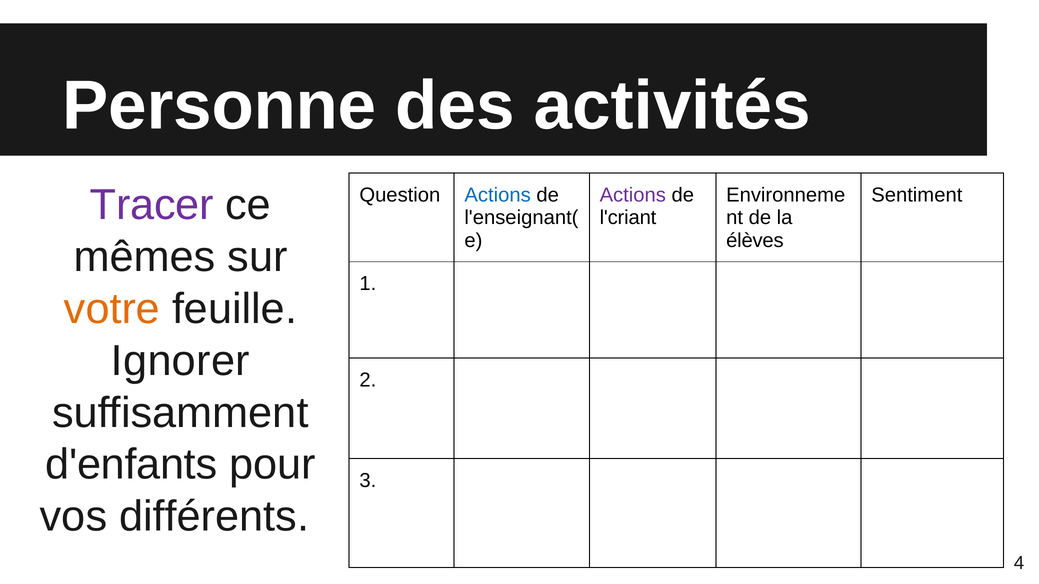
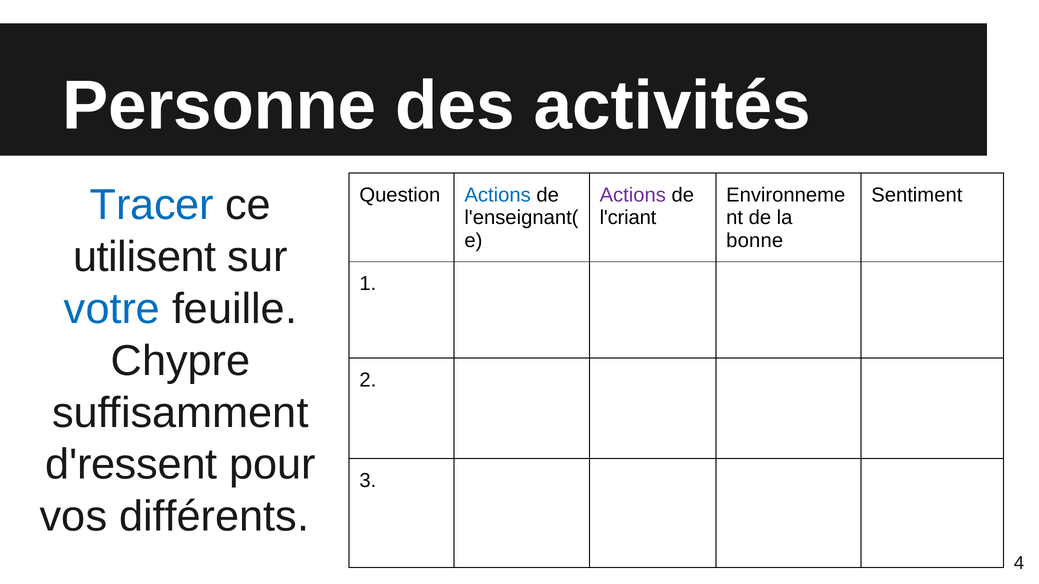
Tracer colour: purple -> blue
élèves: élèves -> bonne
mêmes: mêmes -> utilisent
votre colour: orange -> blue
Ignorer: Ignorer -> Chypre
d'enfants: d'enfants -> d'ressent
